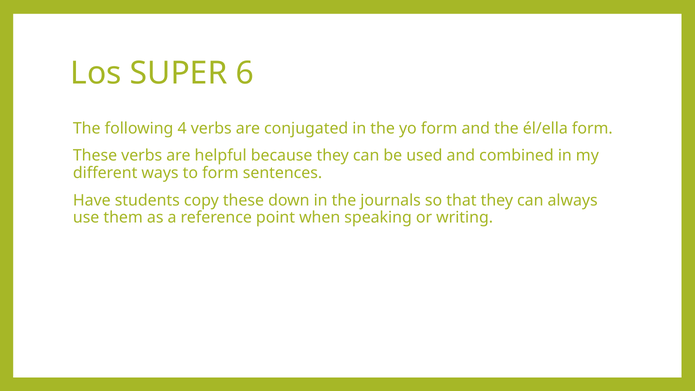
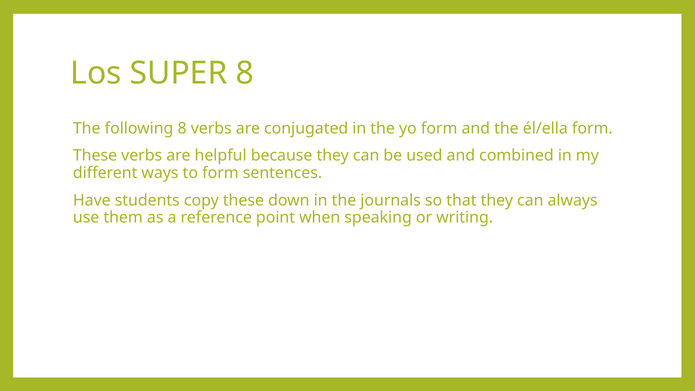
SUPER 6: 6 -> 8
following 4: 4 -> 8
